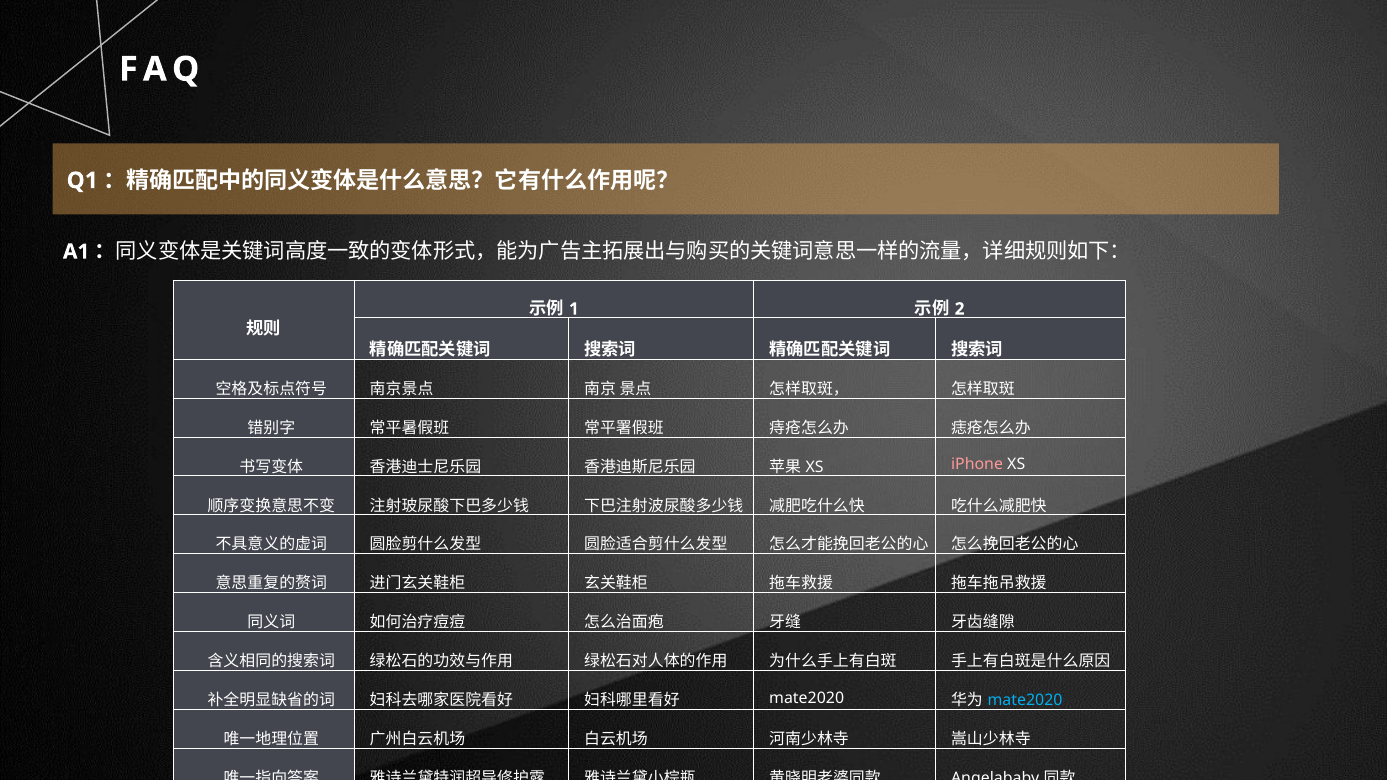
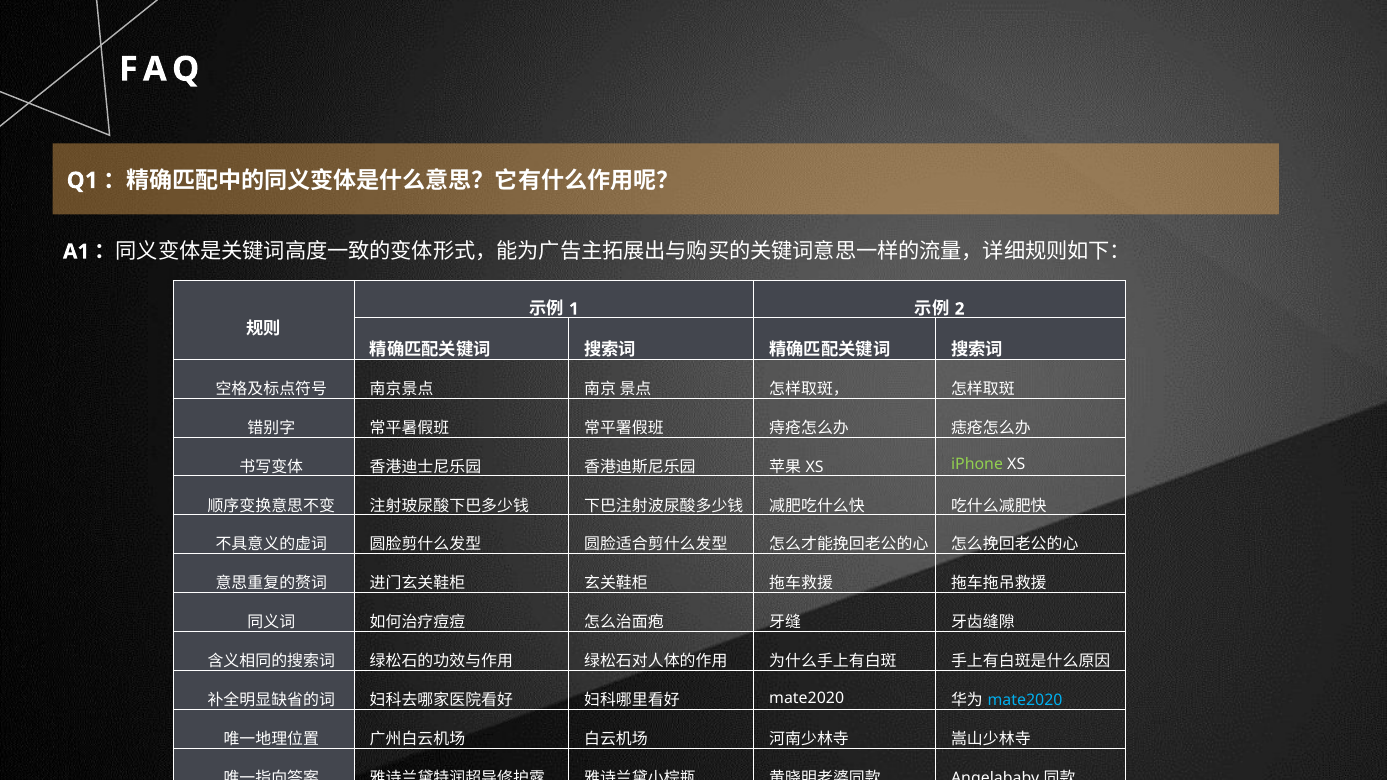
iPhone colour: pink -> light green
